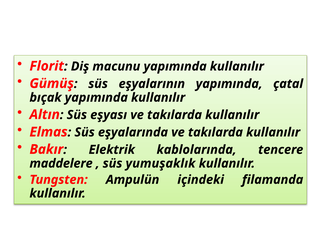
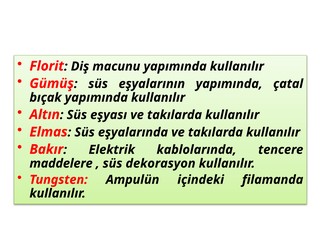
yumuşaklık: yumuşaklık -> dekorasyon
